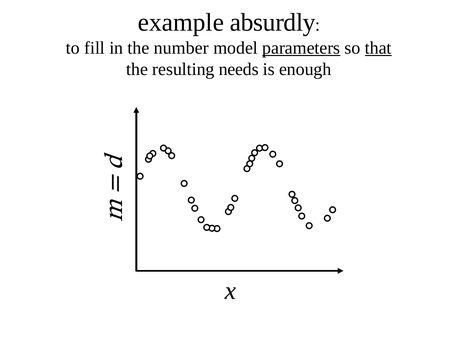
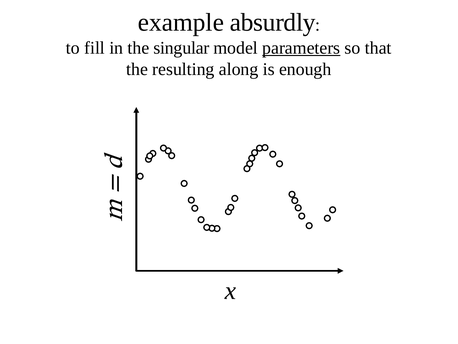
number: number -> singular
that underline: present -> none
needs: needs -> along
